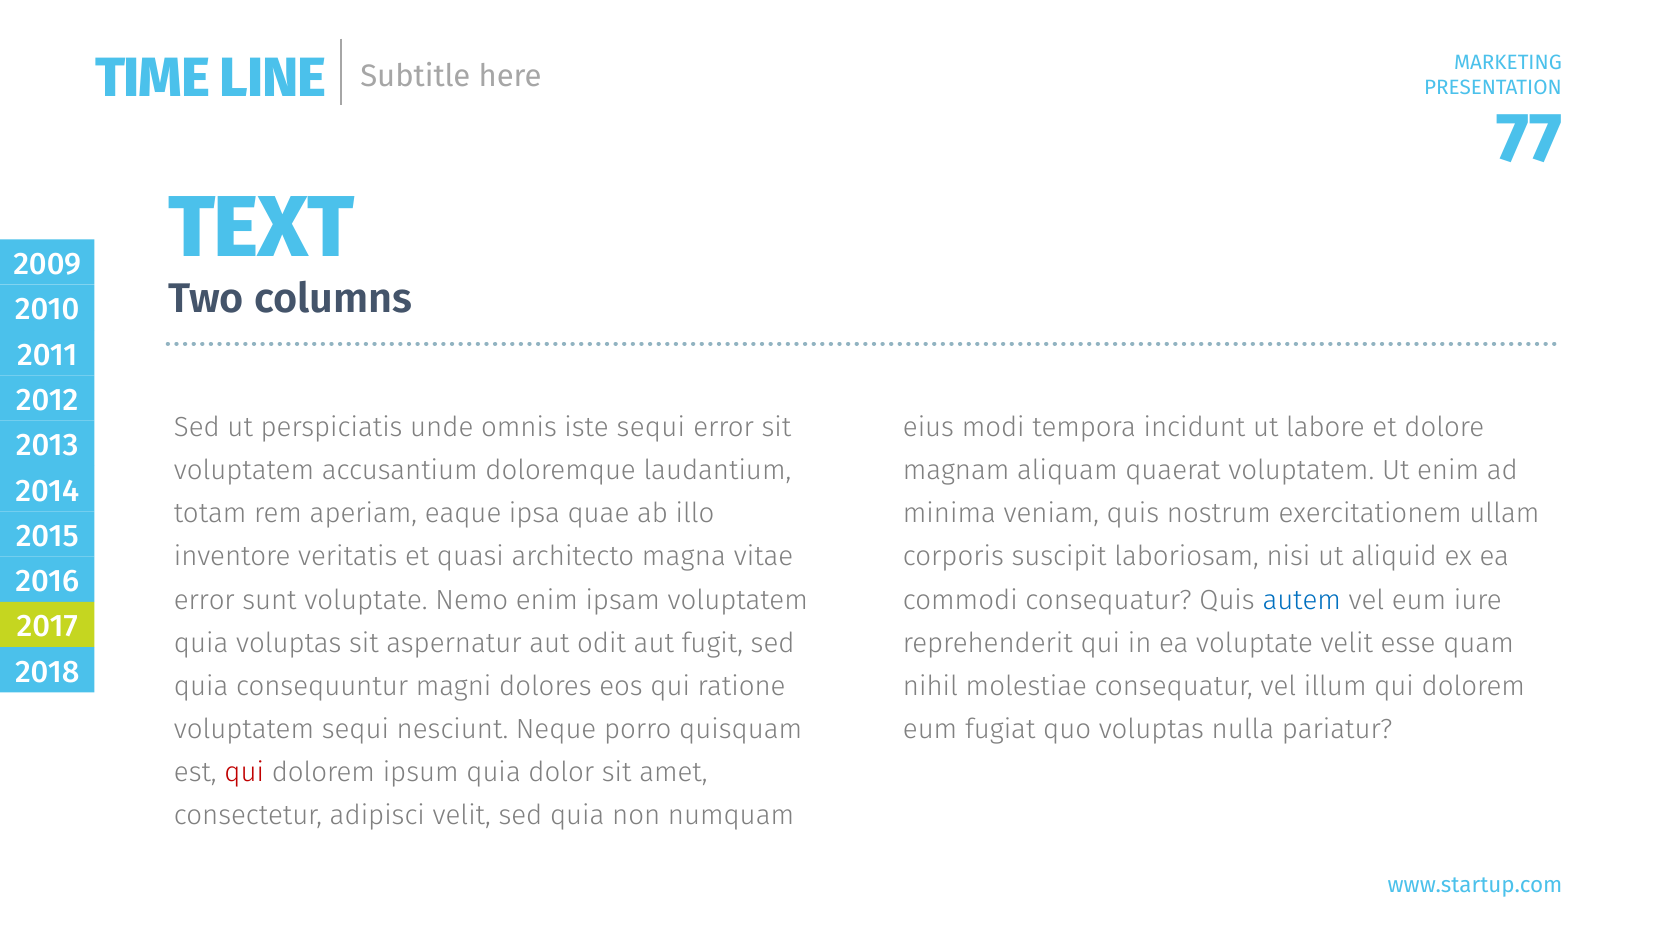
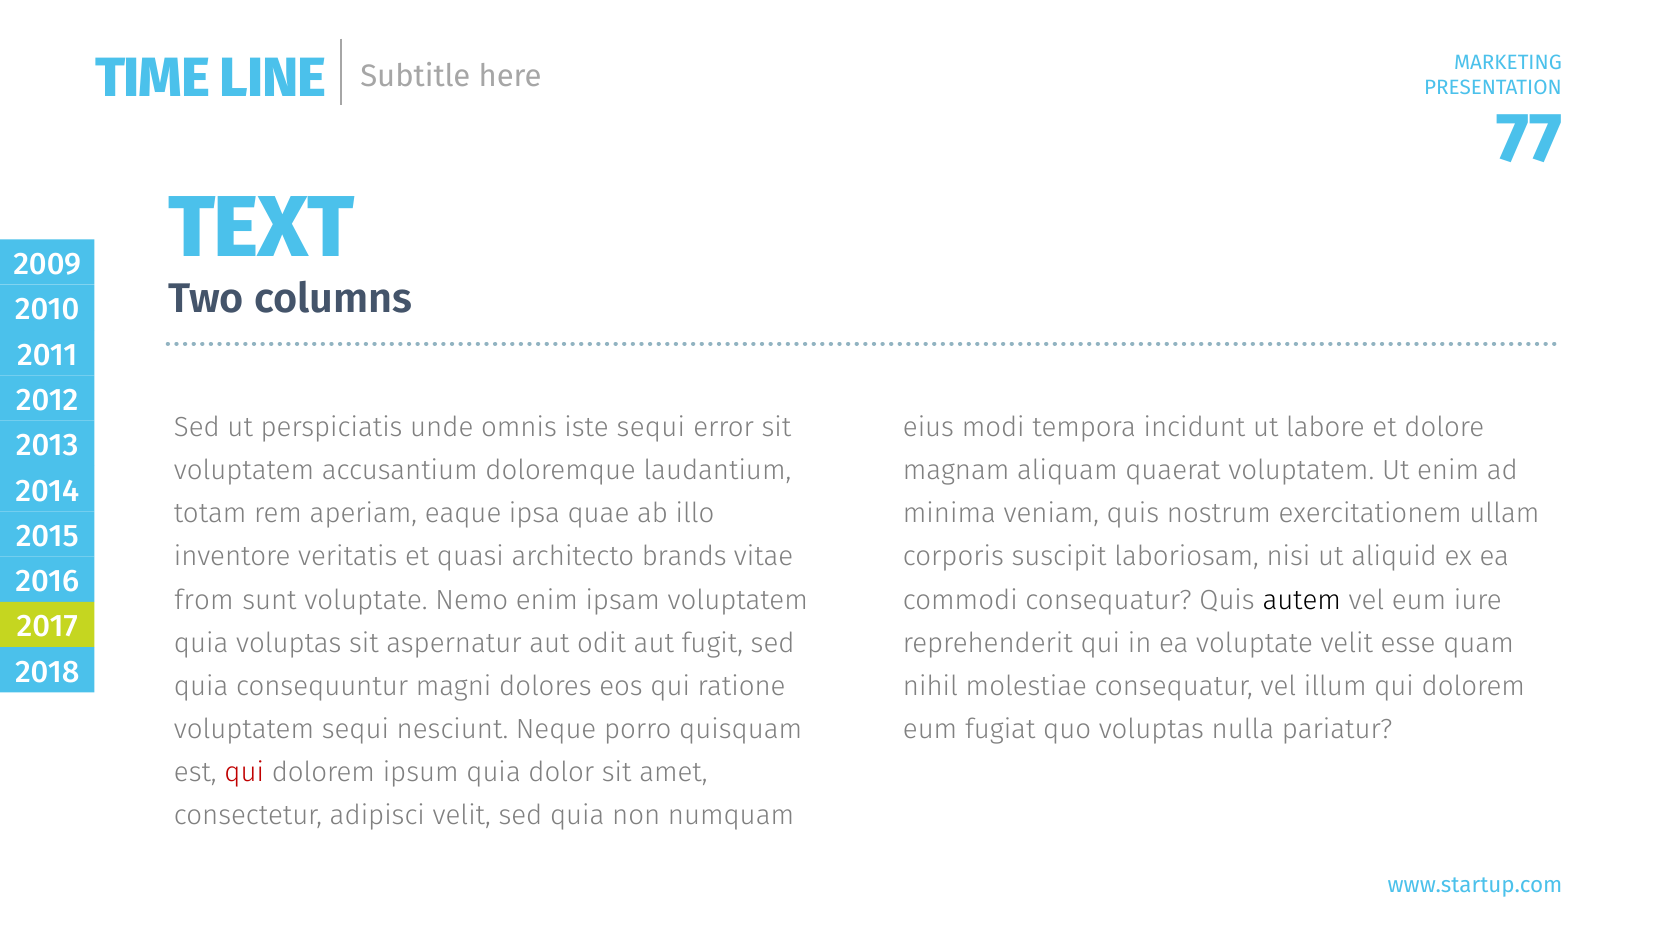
magna: magna -> brands
error at (204, 600): error -> from
autem colour: blue -> black
